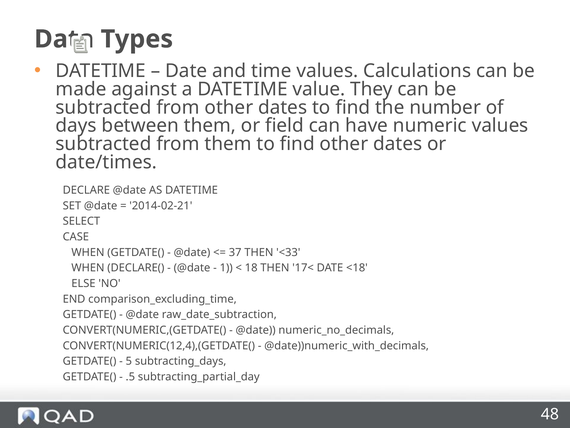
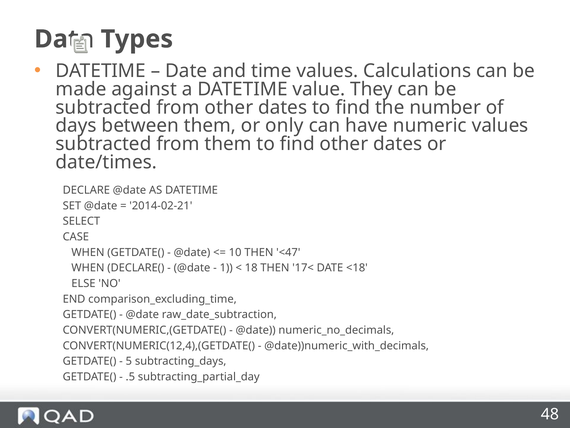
field: field -> only
37: 37 -> 10
<33: <33 -> <47
